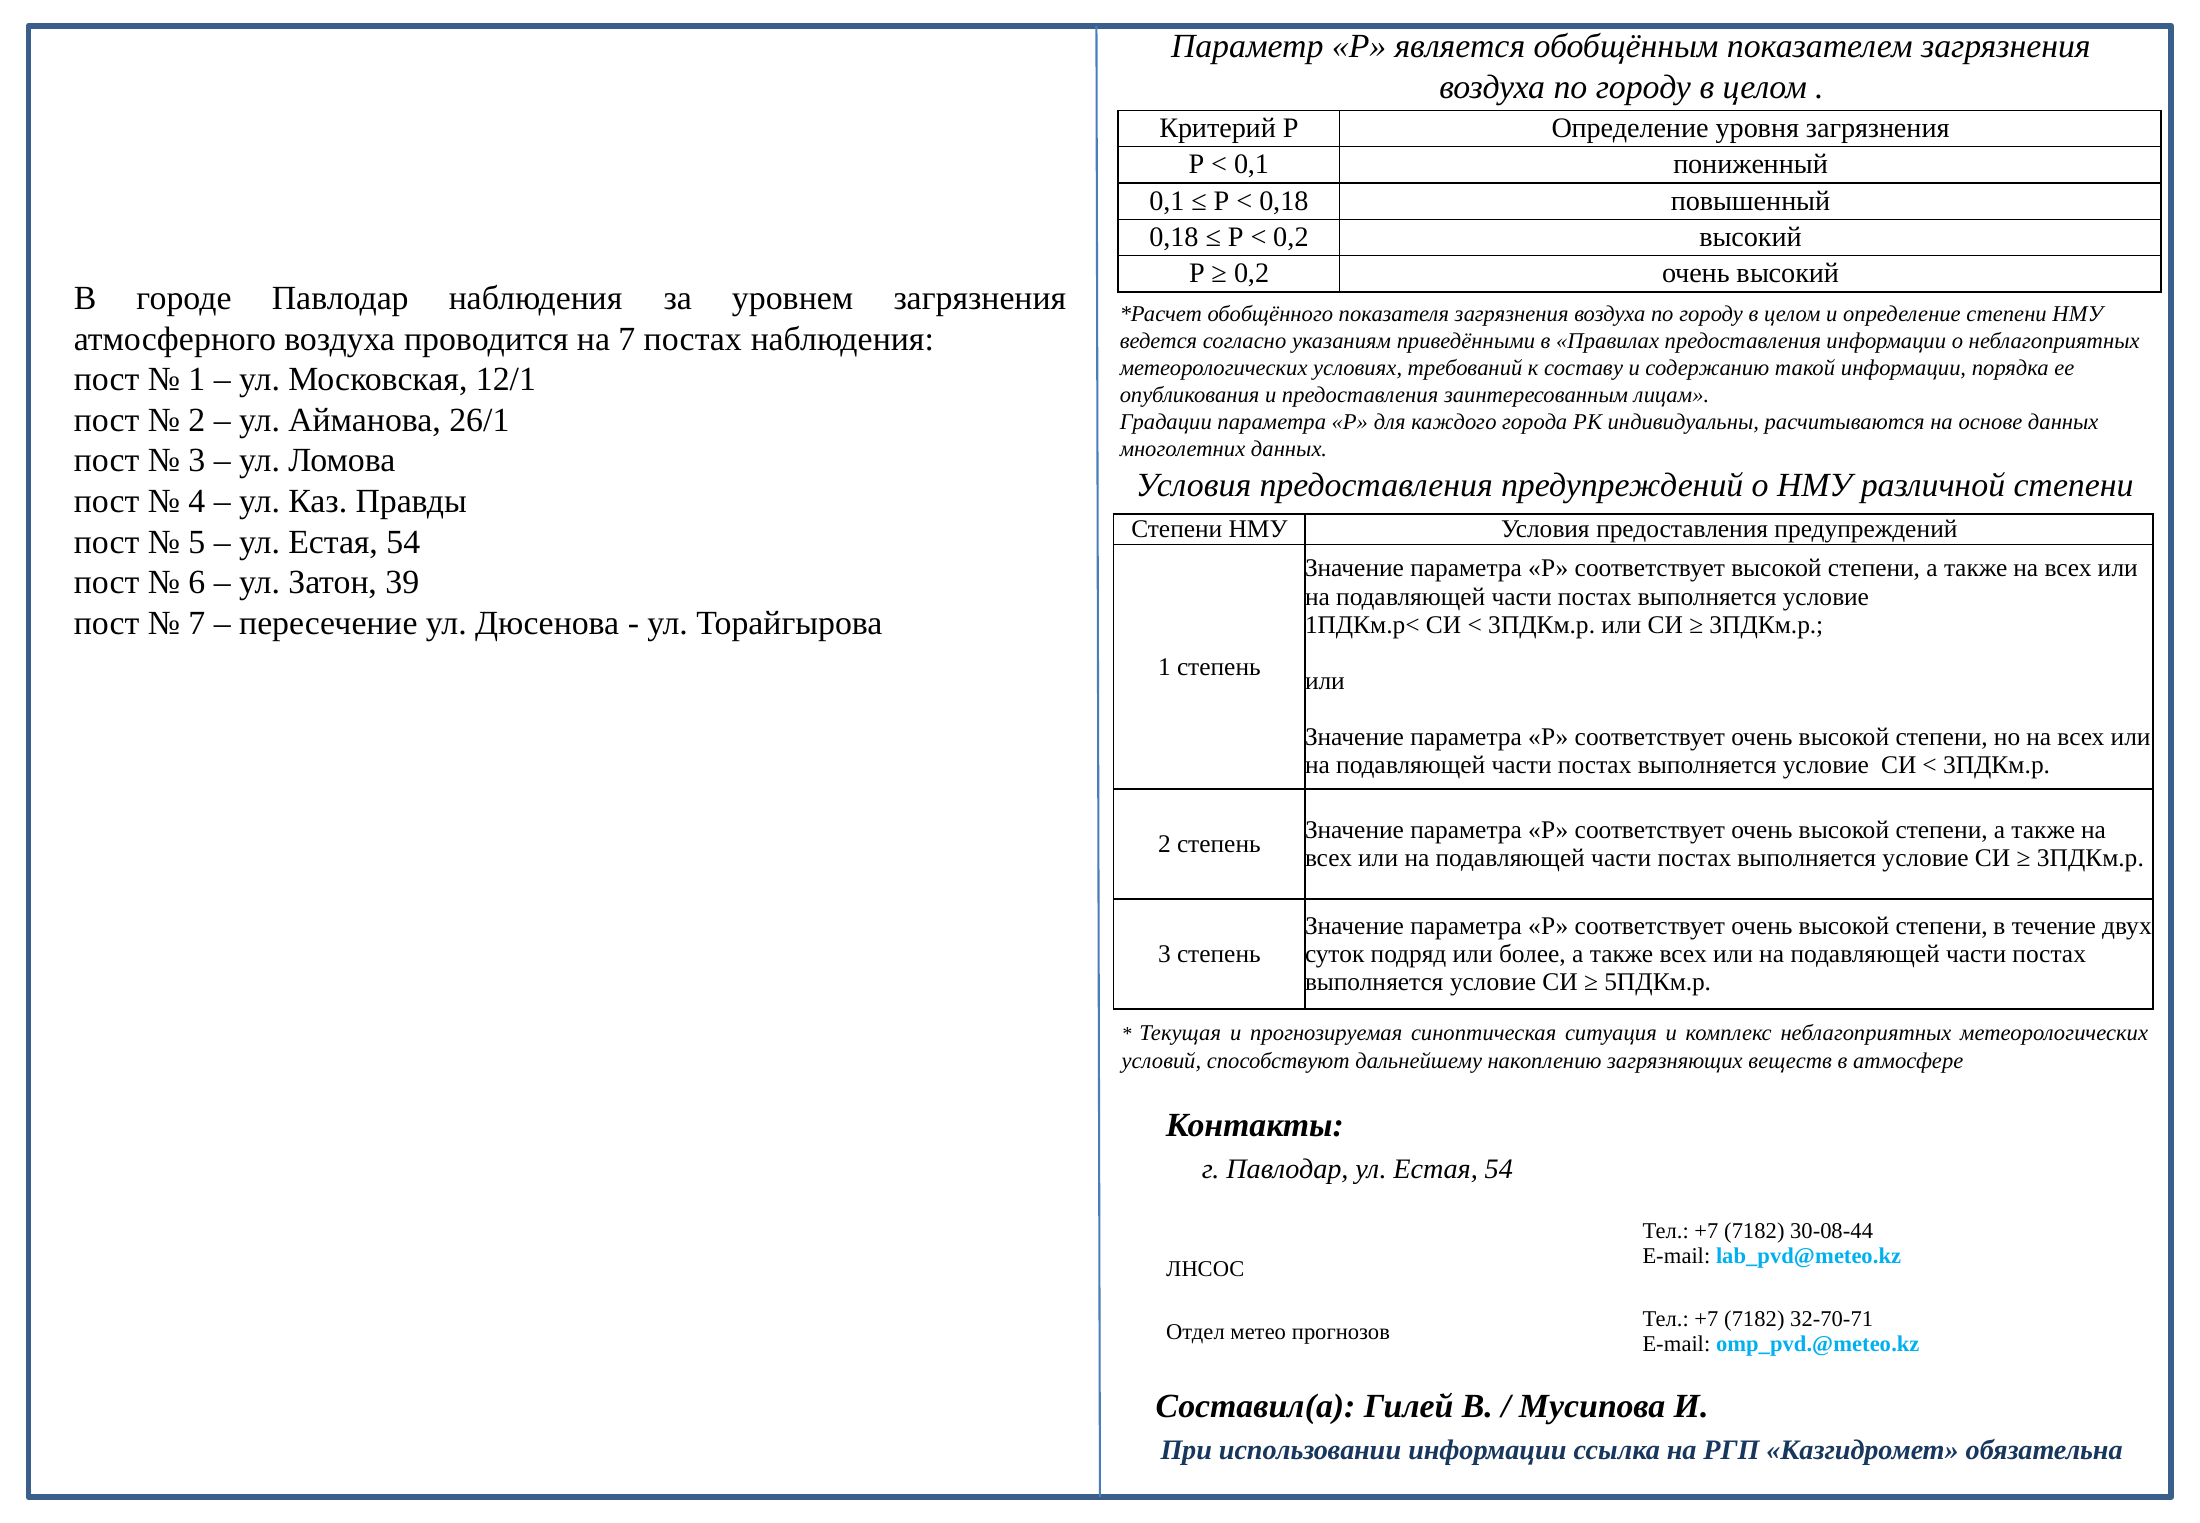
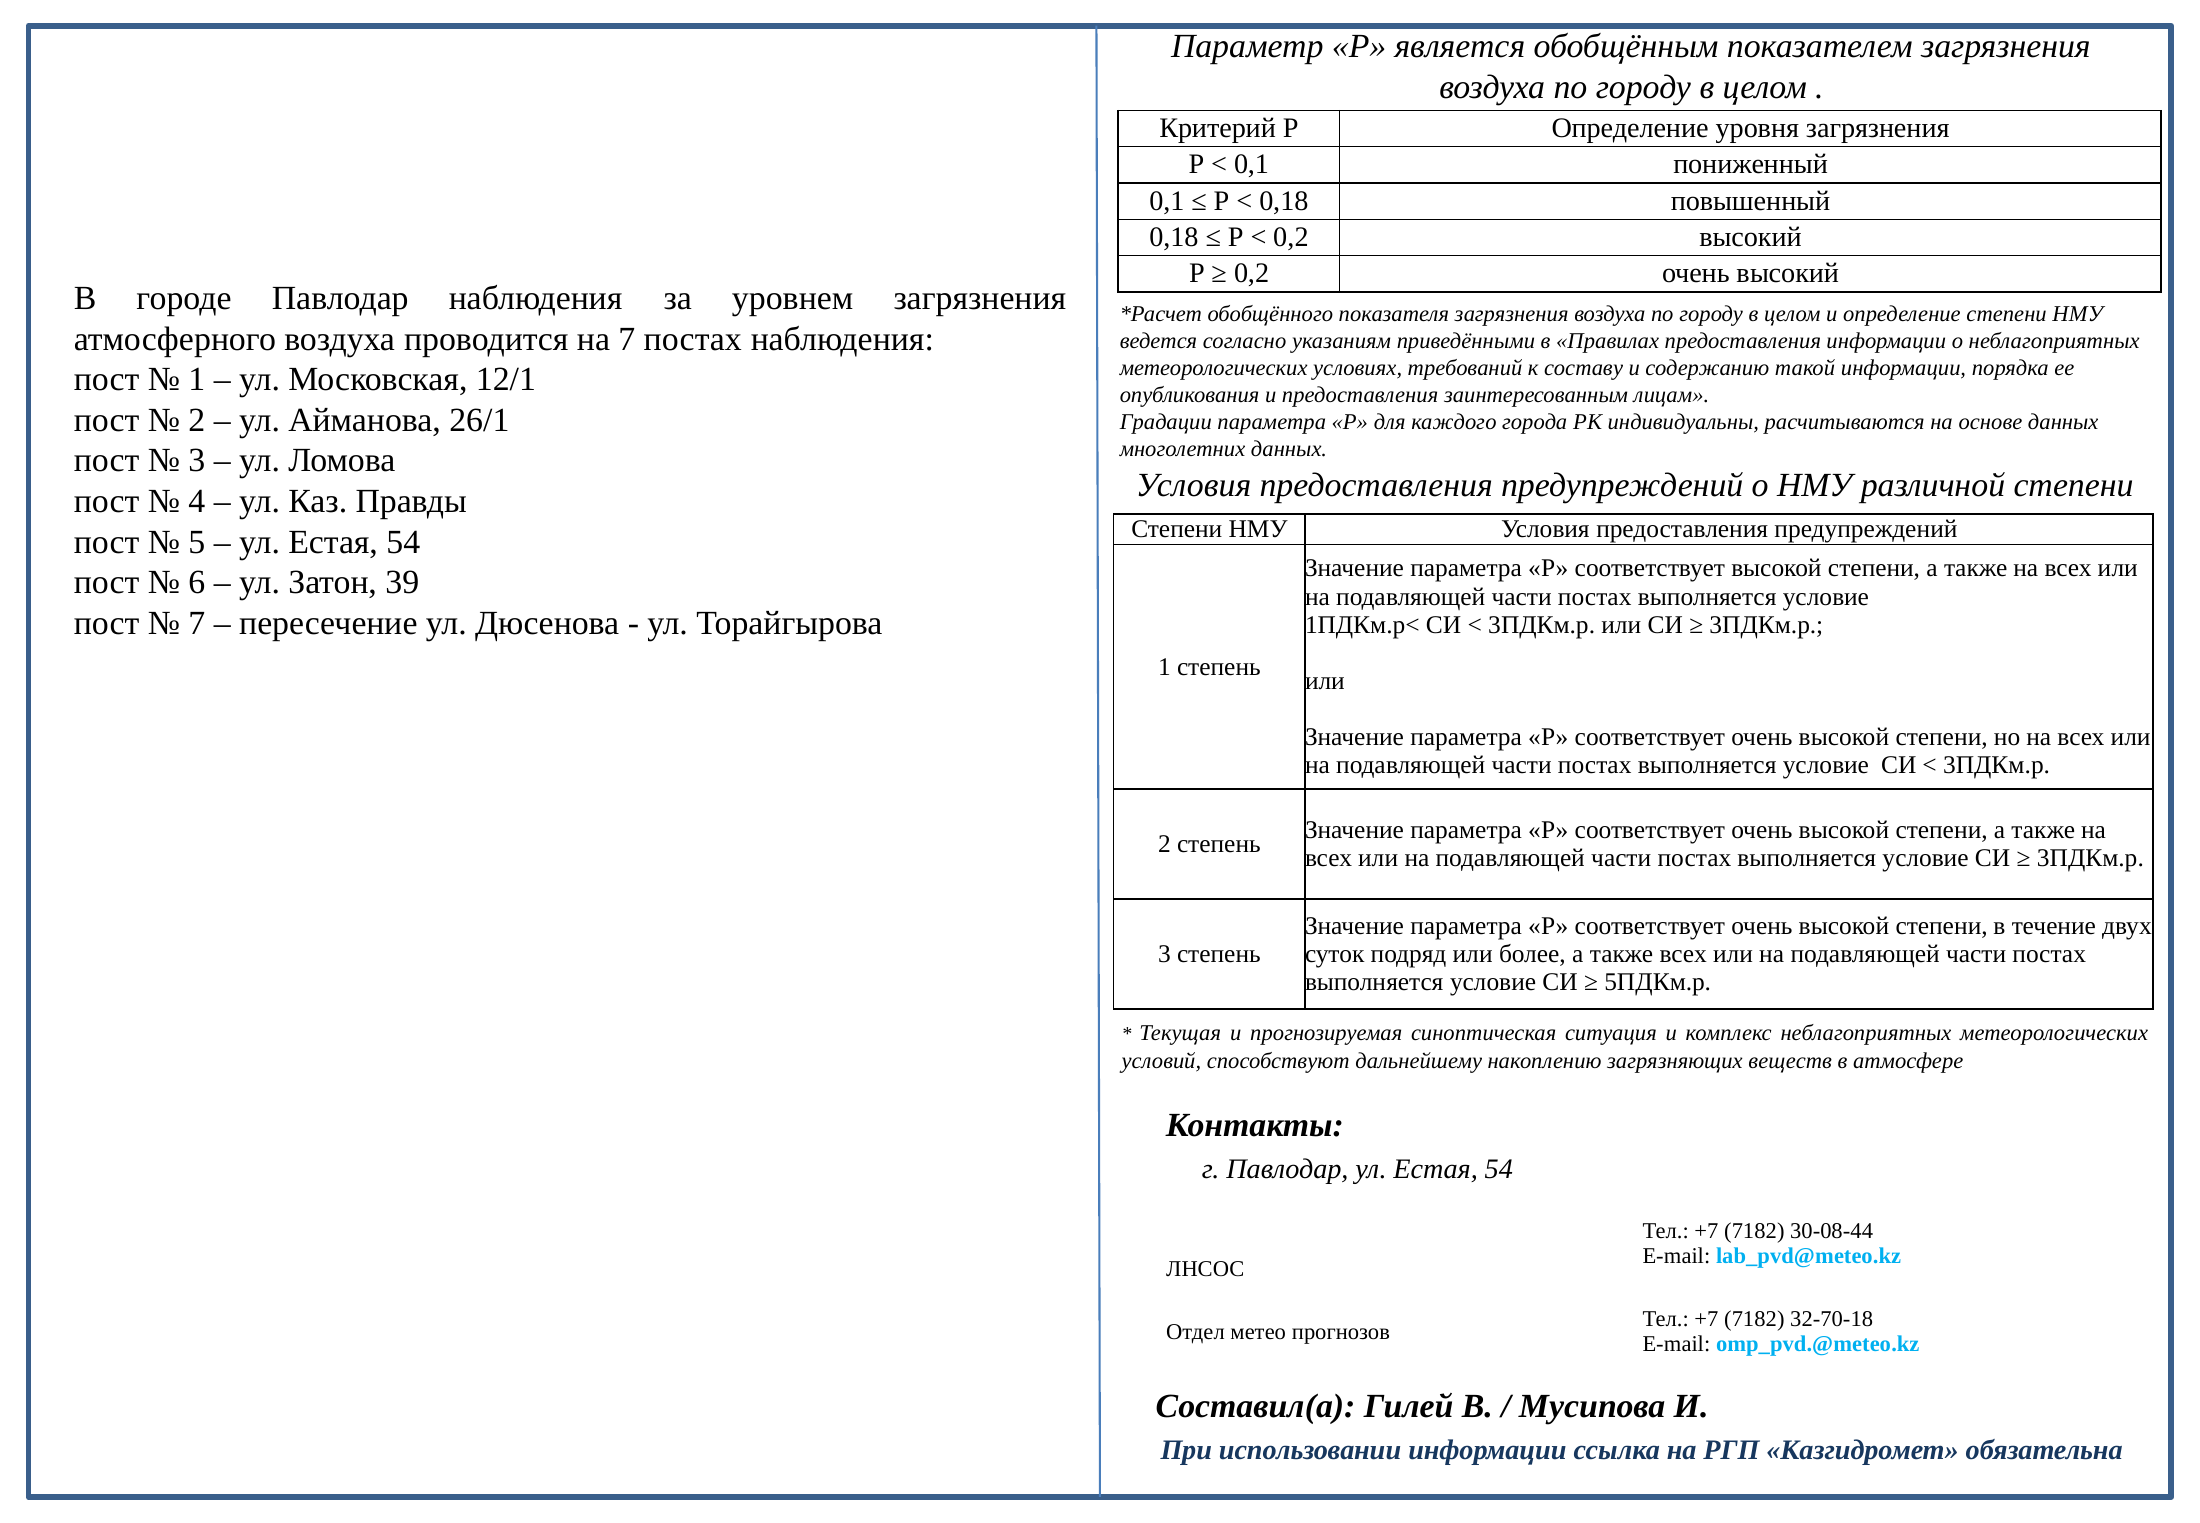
32-70-71: 32-70-71 -> 32-70-18
